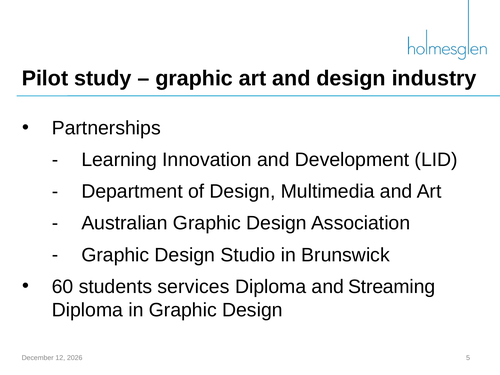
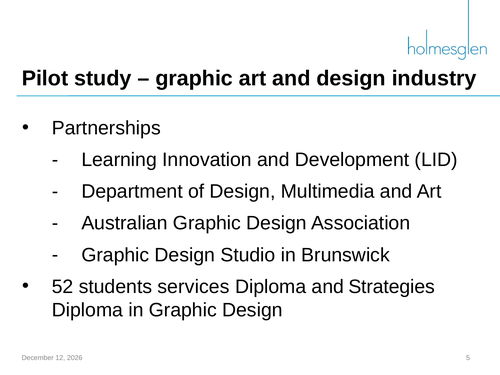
60: 60 -> 52
Streaming: Streaming -> Strategies
